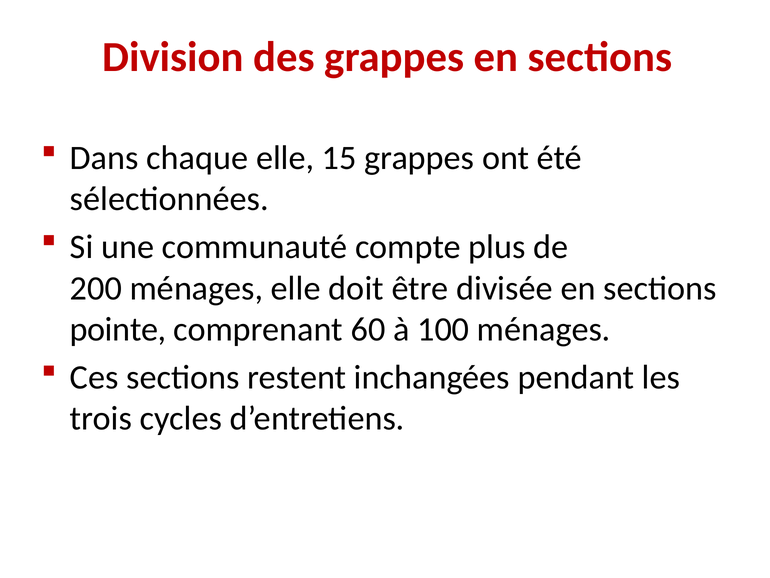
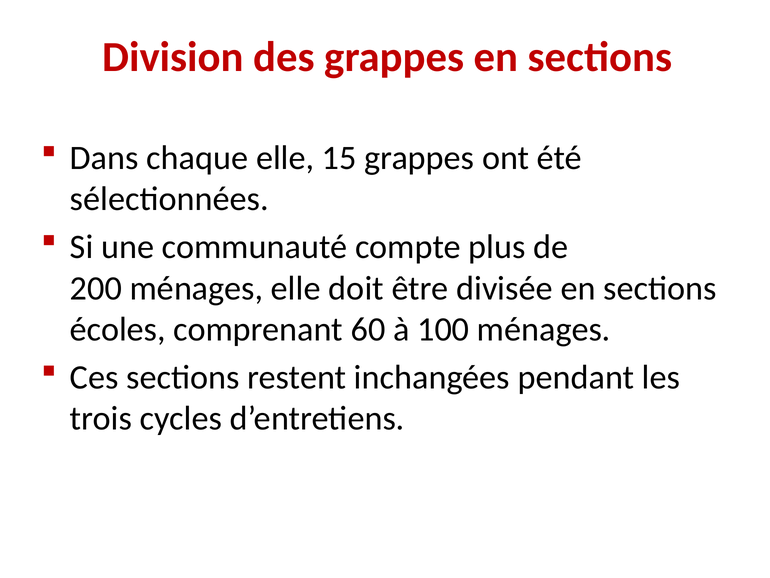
pointe: pointe -> écoles
